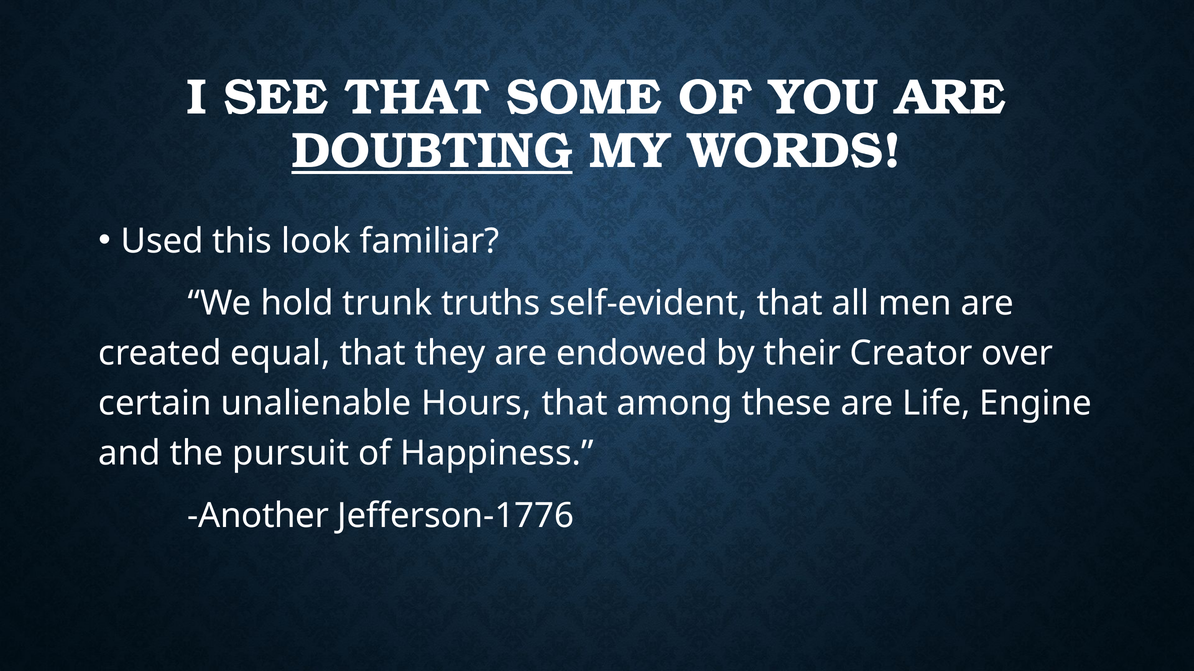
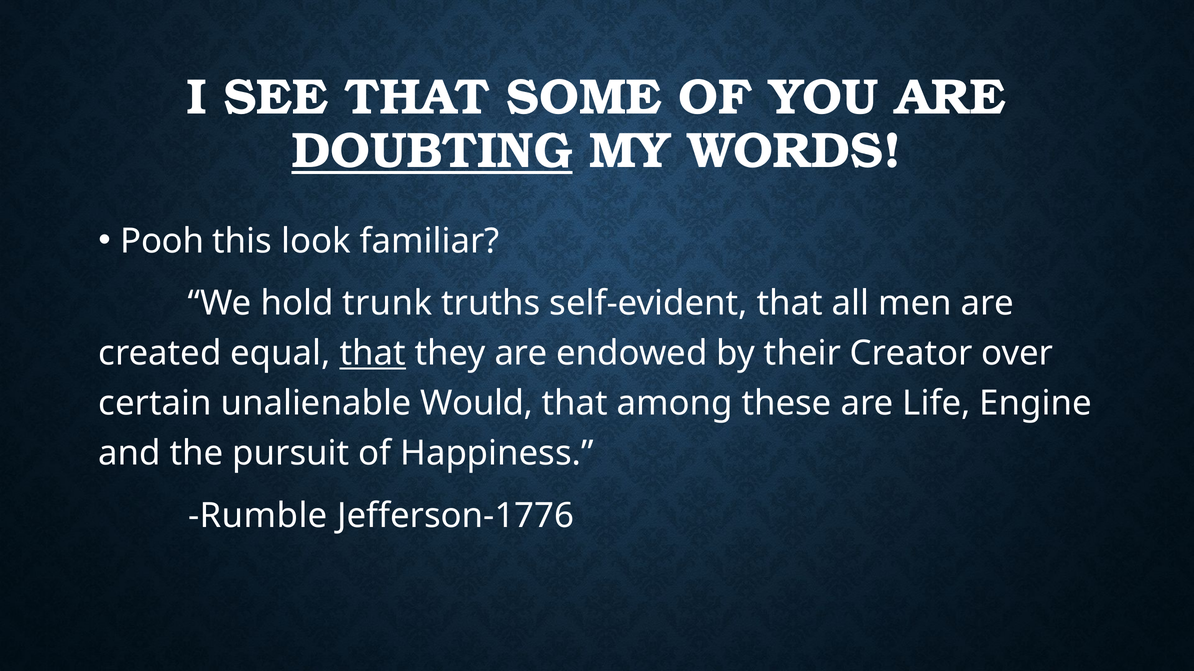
Used: Used -> Pooh
that at (373, 354) underline: none -> present
Hours: Hours -> Would
Another: Another -> Rumble
